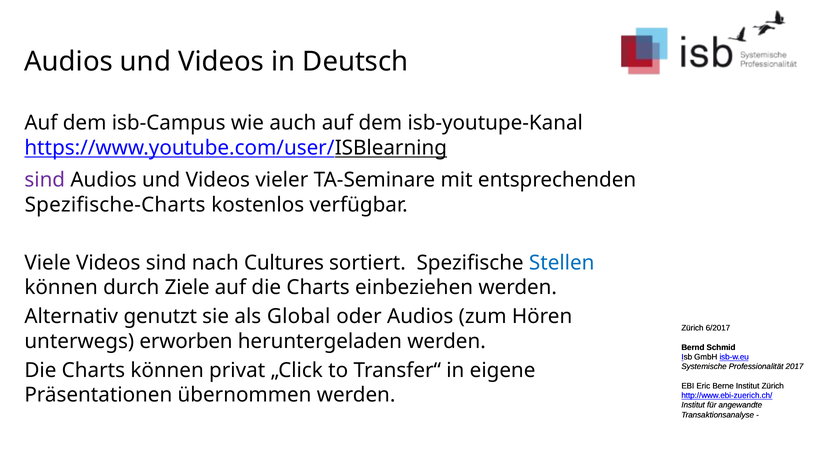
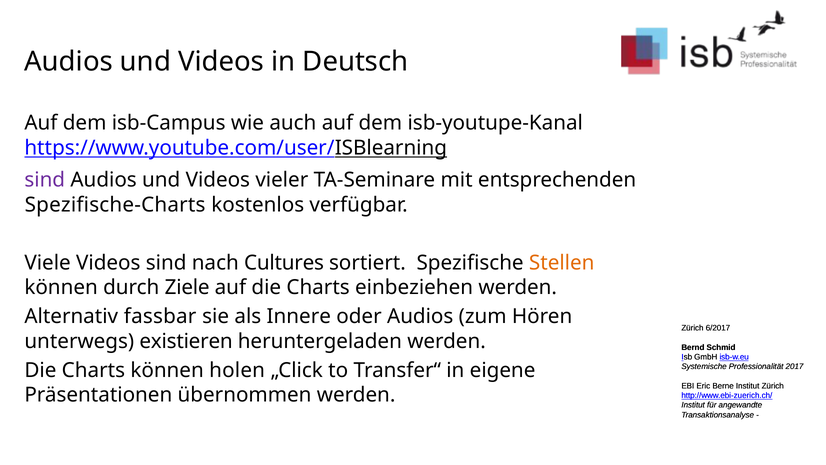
Stellen colour: blue -> orange
genutzt: genutzt -> fassbar
Global: Global -> Innere
erworben: erworben -> existieren
privat: privat -> holen
